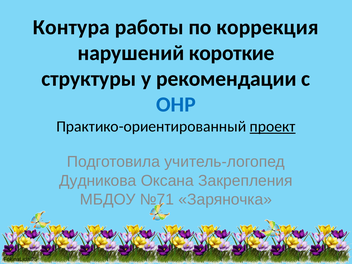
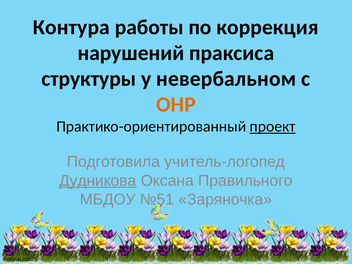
короткие: короткие -> праксиса
рекомендации: рекомендации -> невербальном
ОНР colour: blue -> orange
Дудникова underline: none -> present
Закрепления: Закрепления -> Правильного
№71: №71 -> №51
